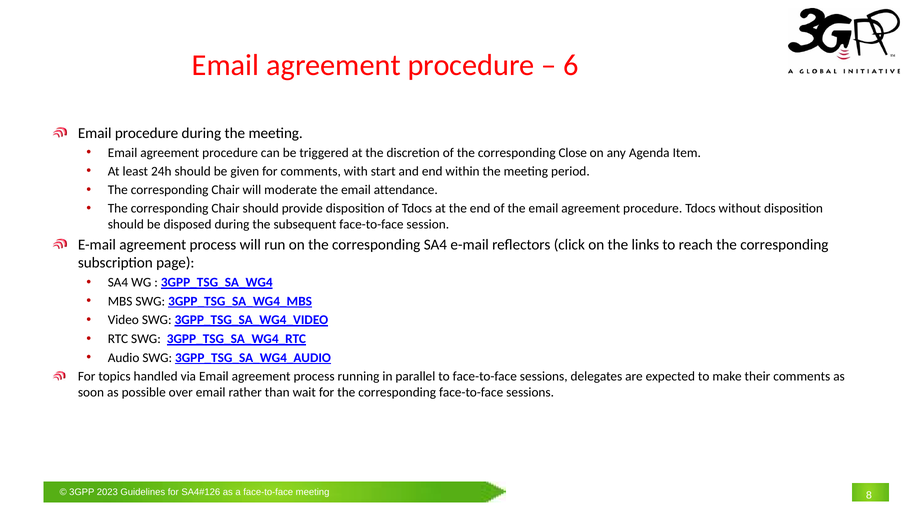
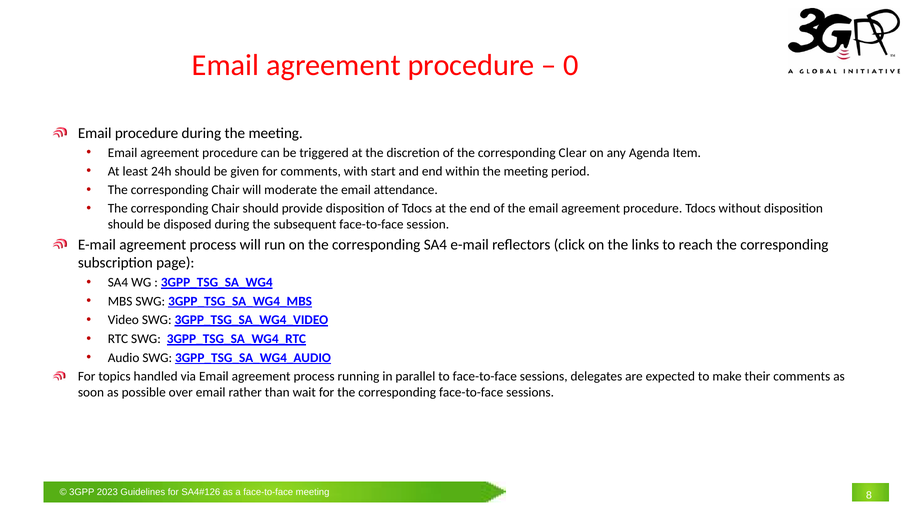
6: 6 -> 0
Close: Close -> Clear
